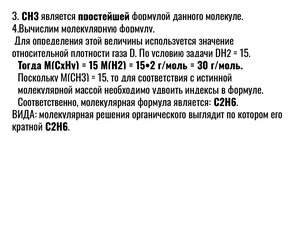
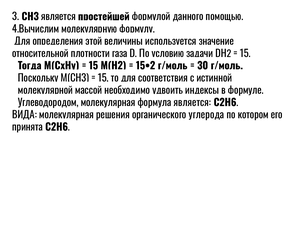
молекуле: молекуле -> помощью
Соответственно: Соответственно -> Углеводородом
выглядит: выглядит -> углерода
кратной: кратной -> принята
